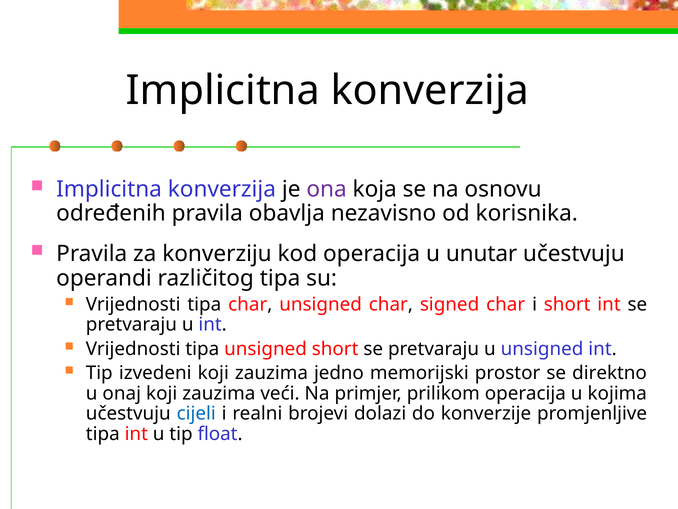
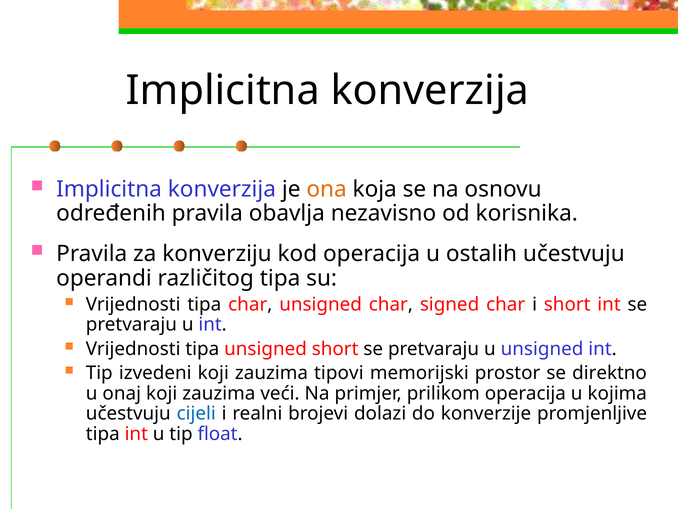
ona colour: purple -> orange
unutar: unutar -> ostalih
jedno: jedno -> tipovi
